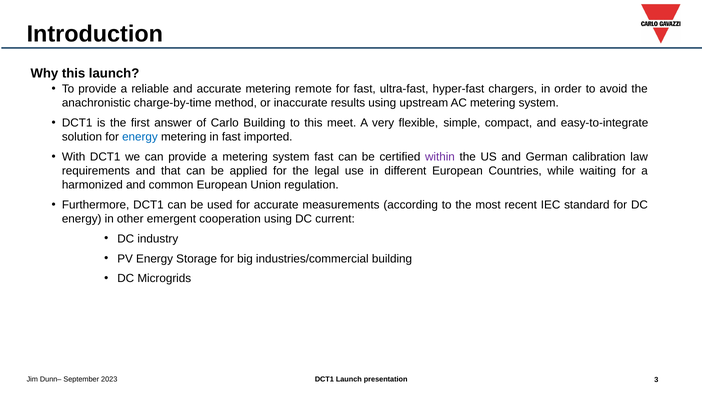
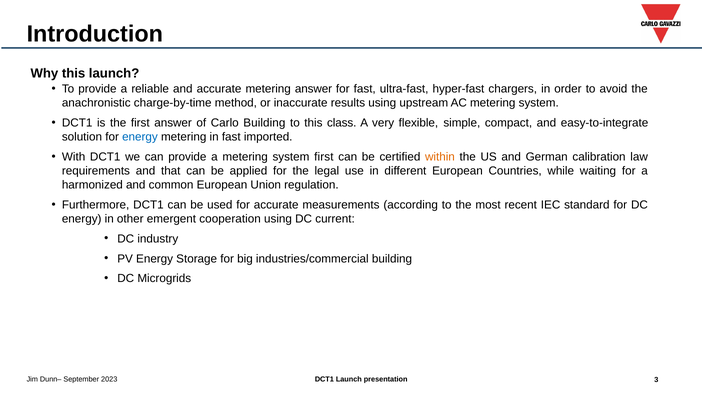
metering remote: remote -> answer
meet: meet -> class
system fast: fast -> first
within colour: purple -> orange
